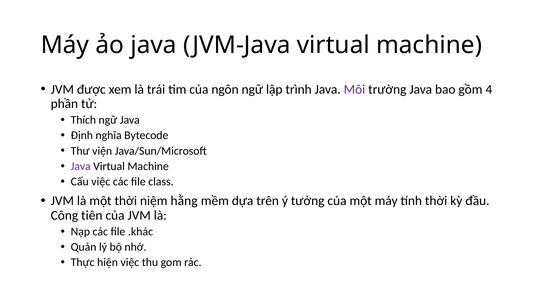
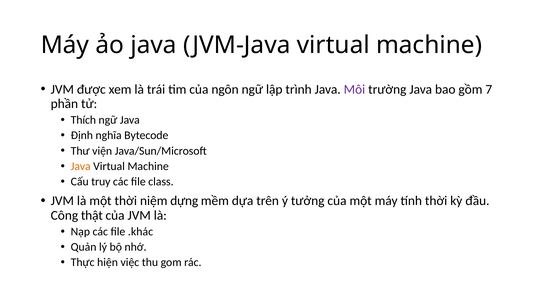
4: 4 -> 7
Java at (81, 166) colour: purple -> orange
Cấu việc: việc -> truy
hằng: hằng -> dựng
tiên: tiên -> thật
